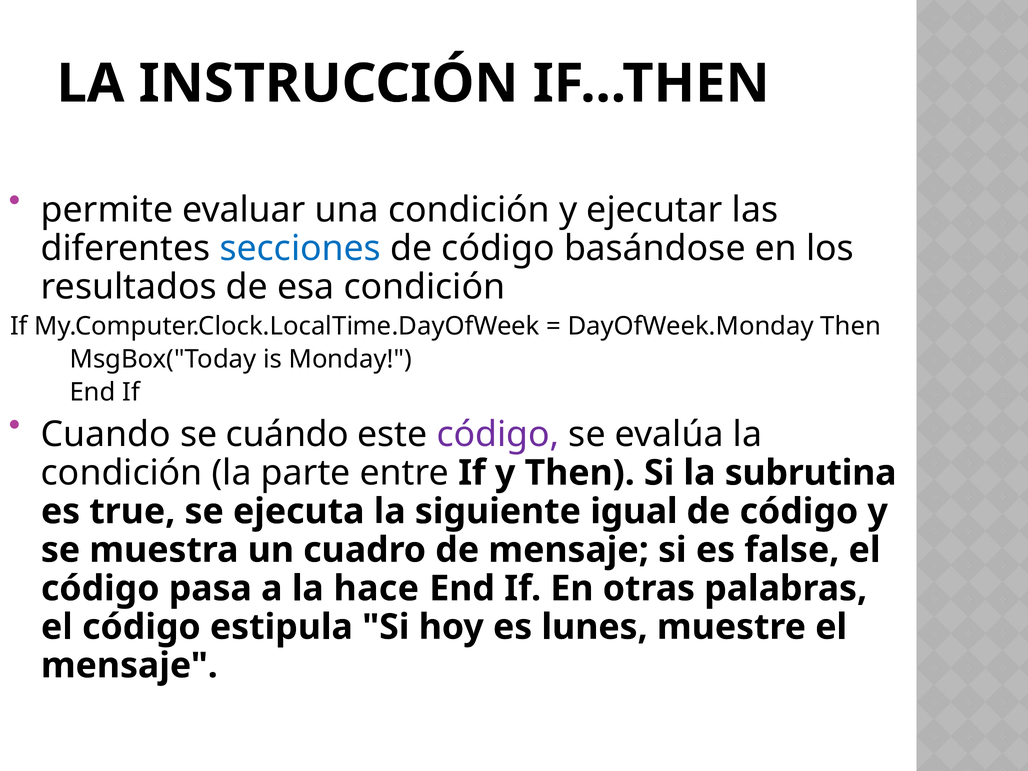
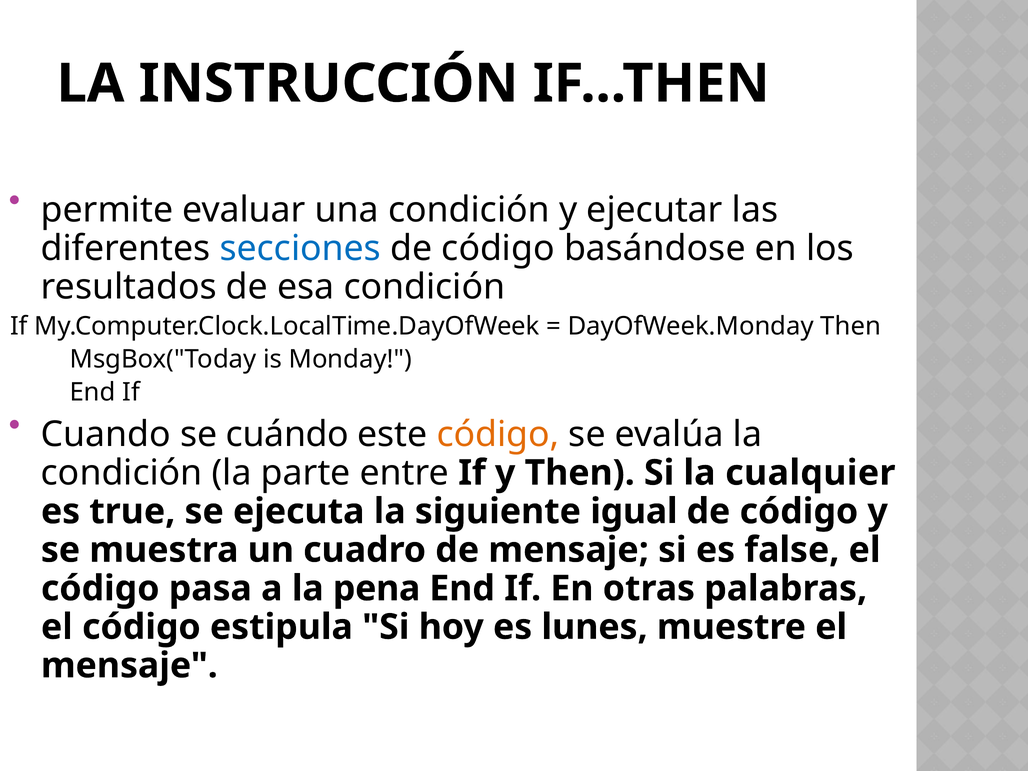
código at (498, 434) colour: purple -> orange
subrutina: subrutina -> cualquier
hace: hace -> pena
